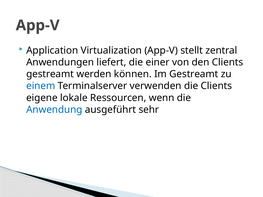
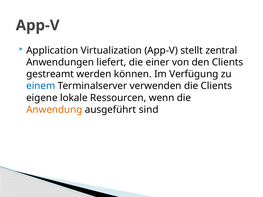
Im Gestreamt: Gestreamt -> Verfügung
Anwendung colour: blue -> orange
sehr: sehr -> sind
